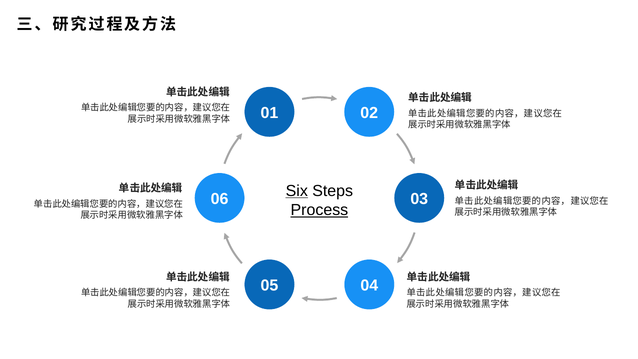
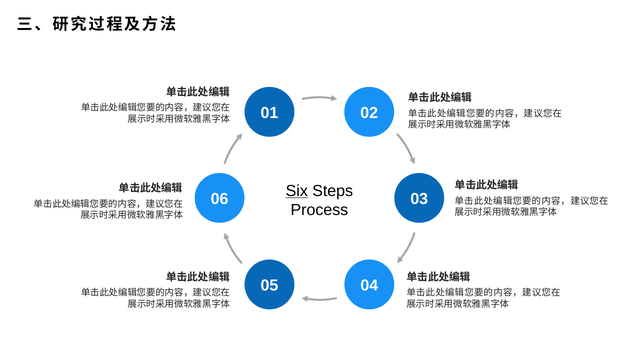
Process underline: present -> none
